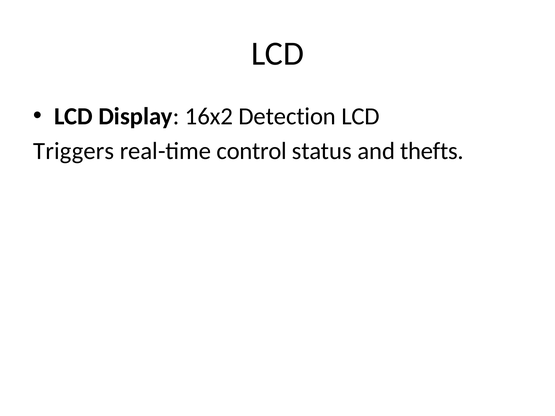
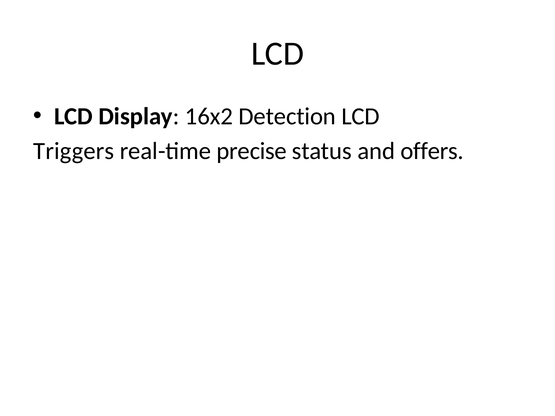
control: control -> precise
thefts: thefts -> offers
